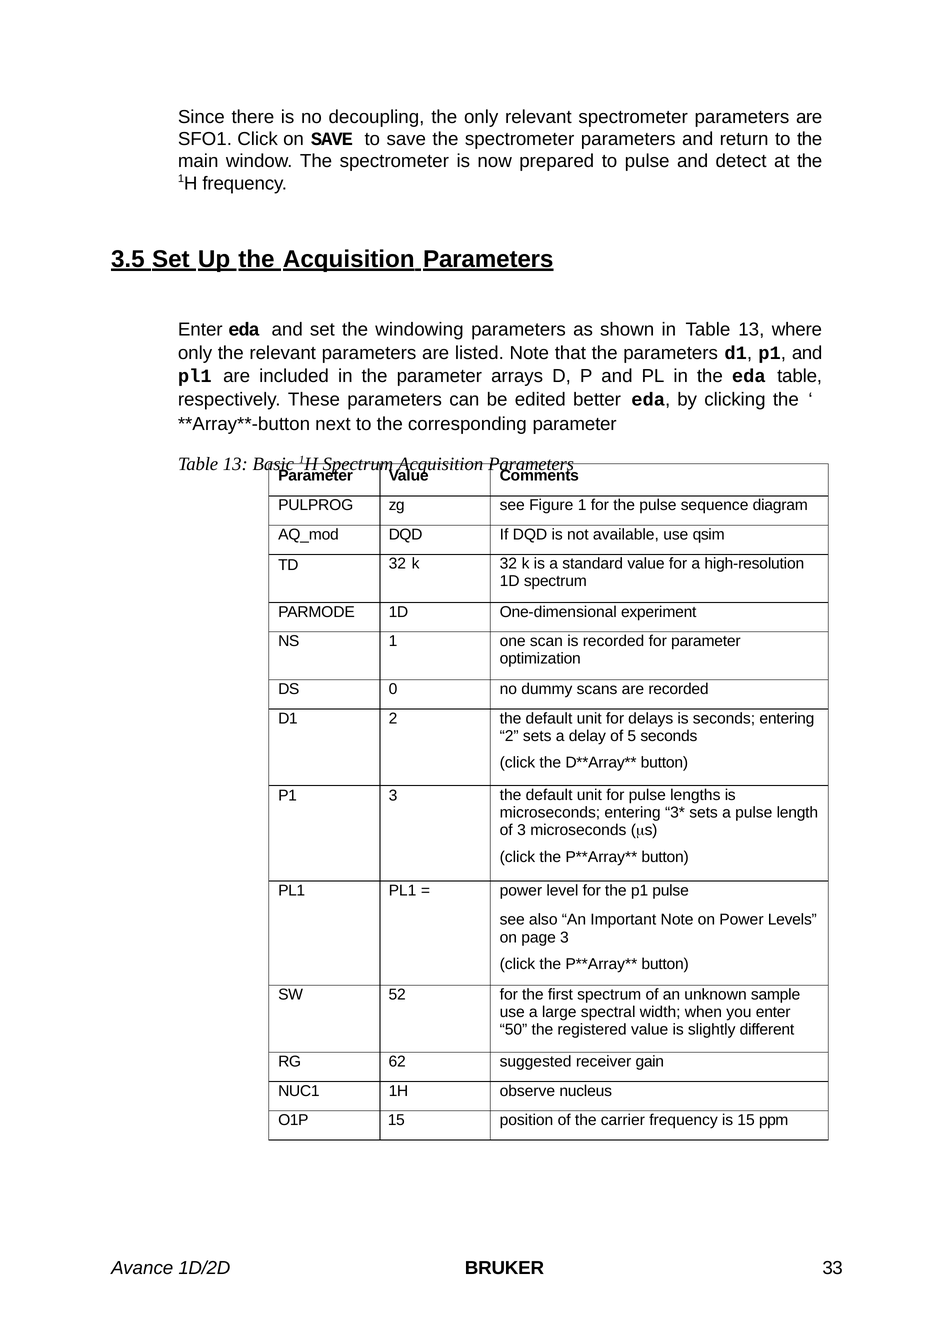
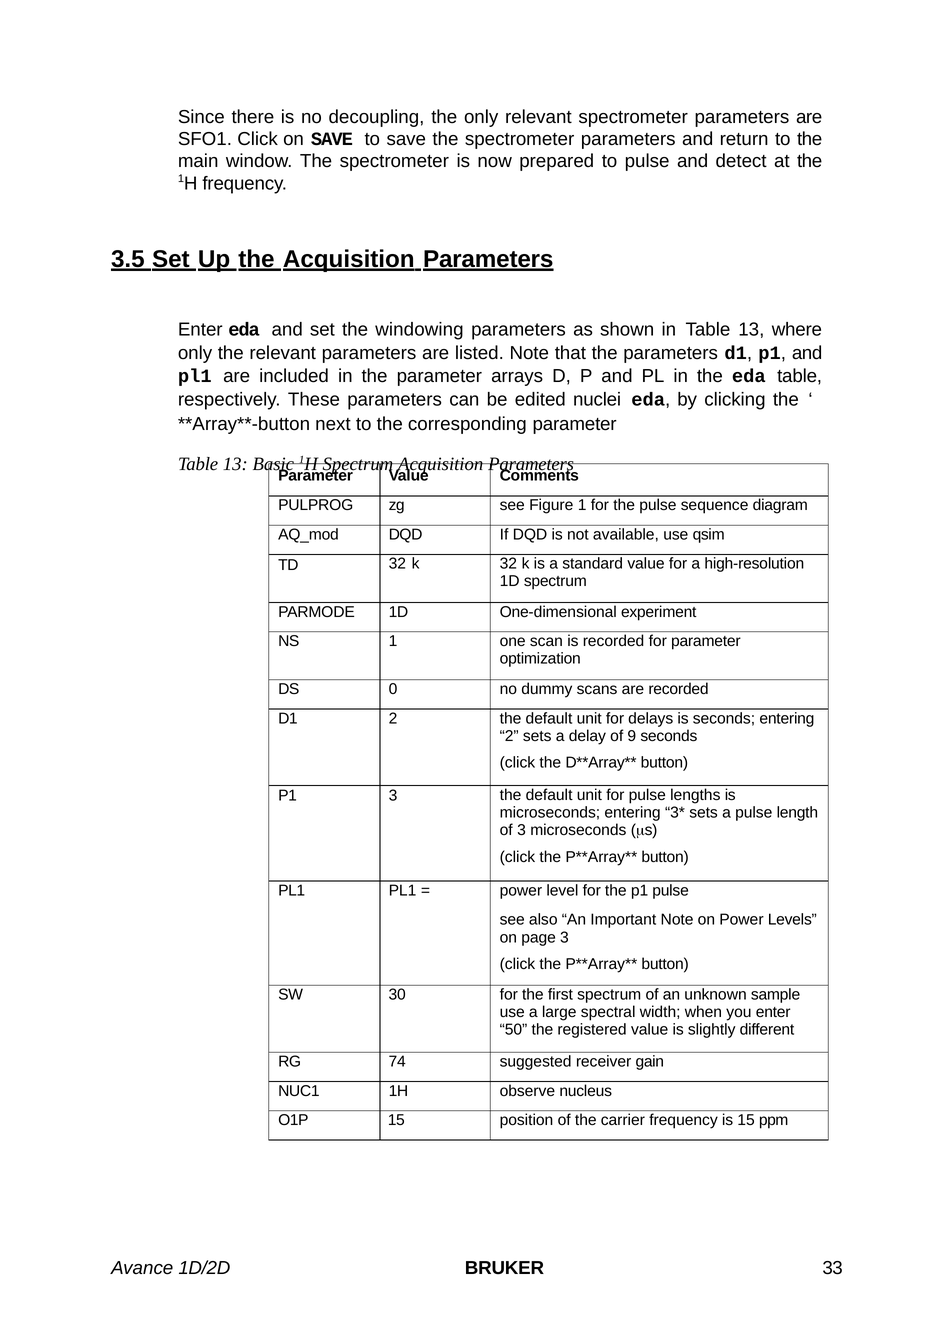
better: better -> nuclei
5: 5 -> 9
52: 52 -> 30
62: 62 -> 74
